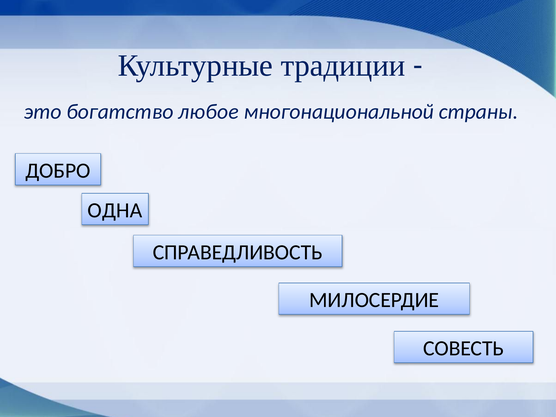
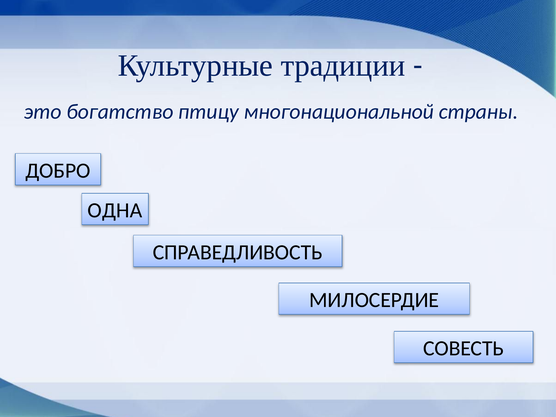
любое: любое -> птицу
